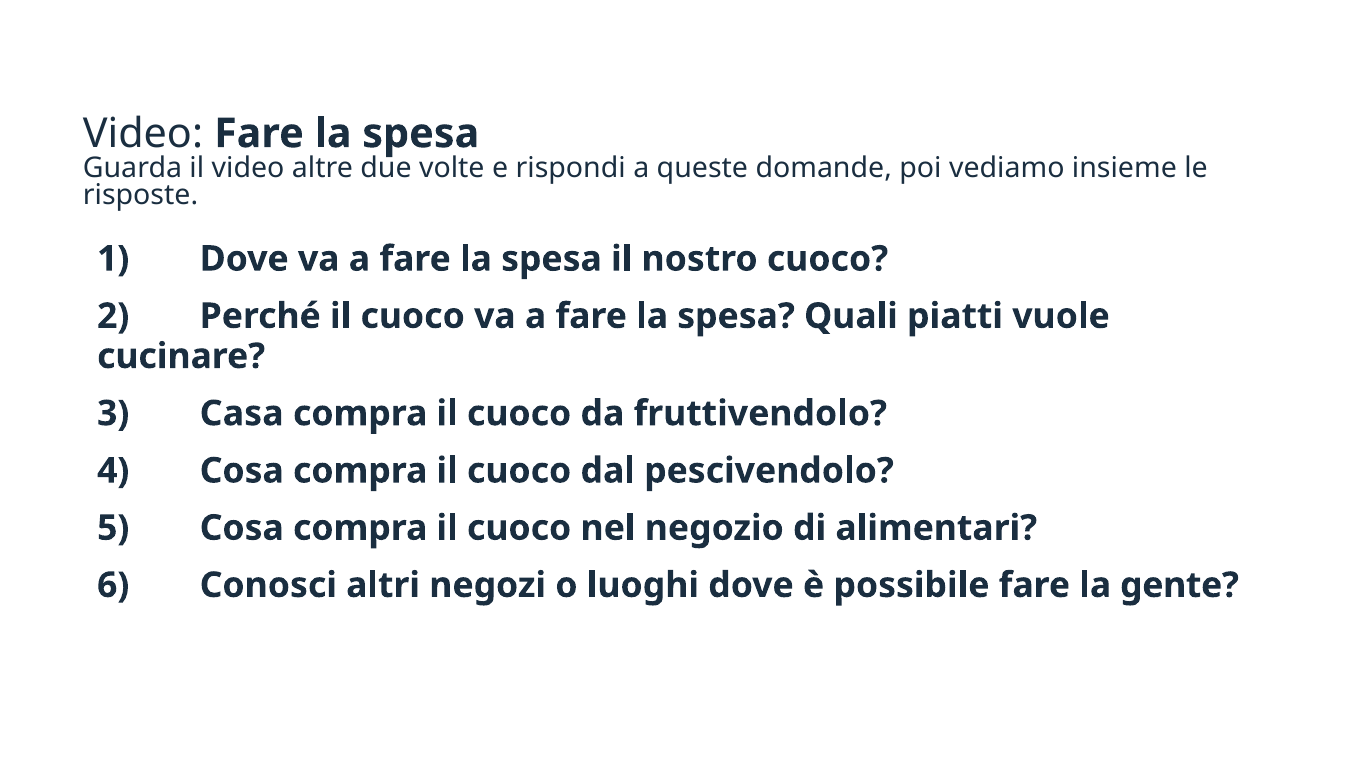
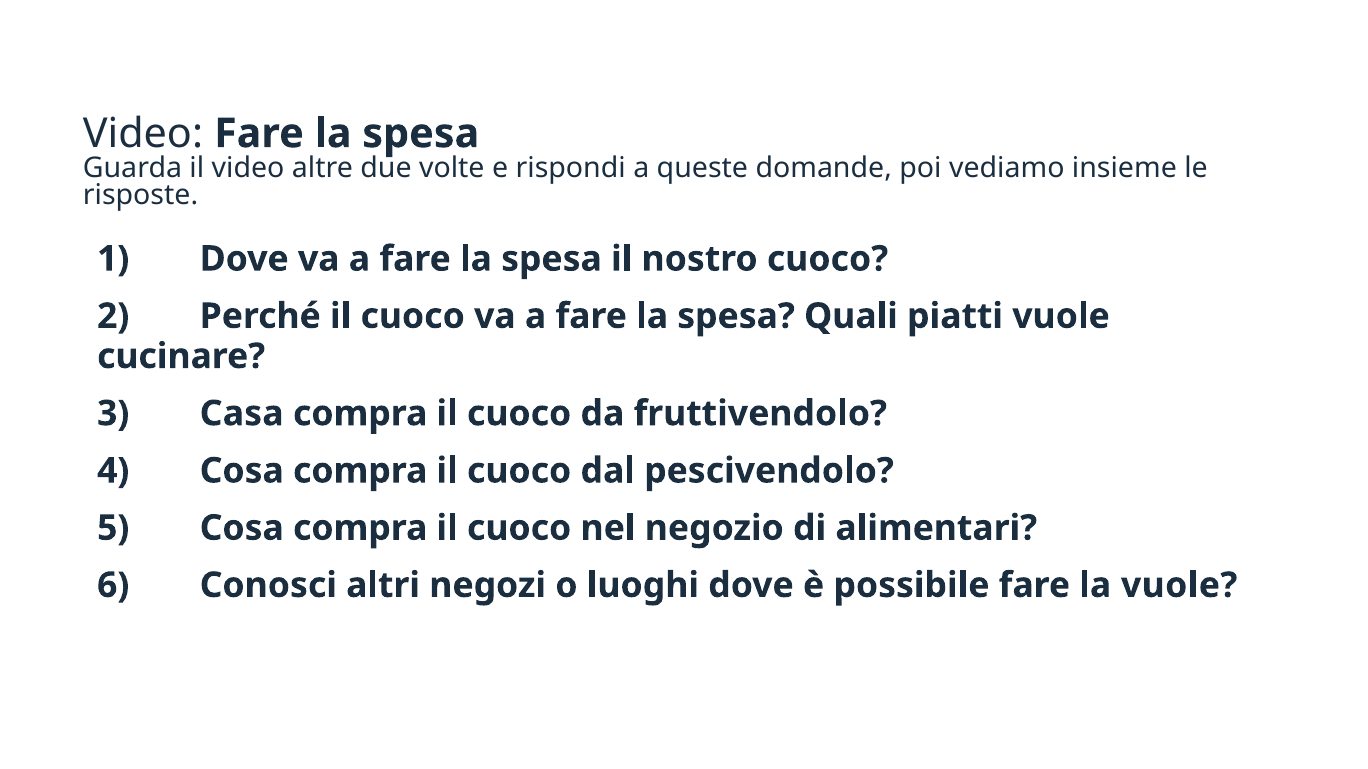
la gente: gente -> vuole
